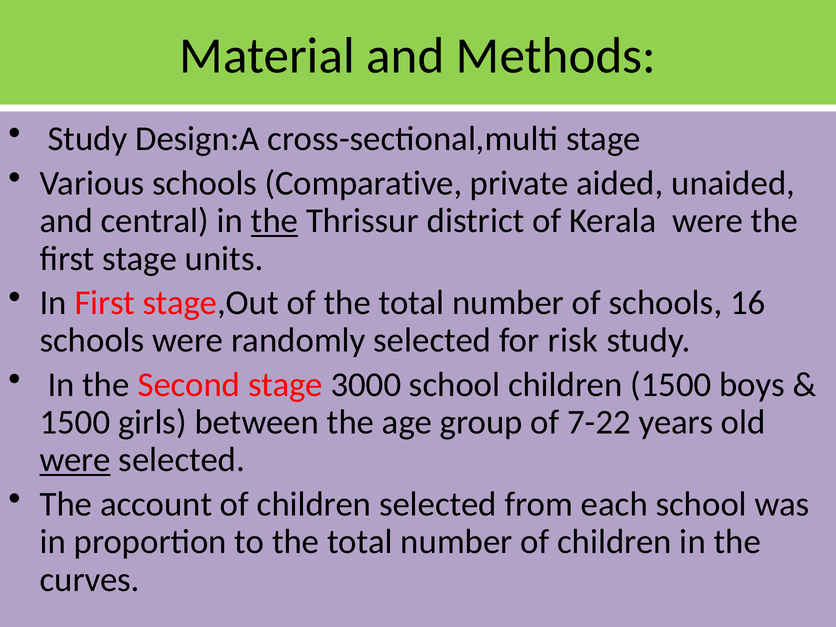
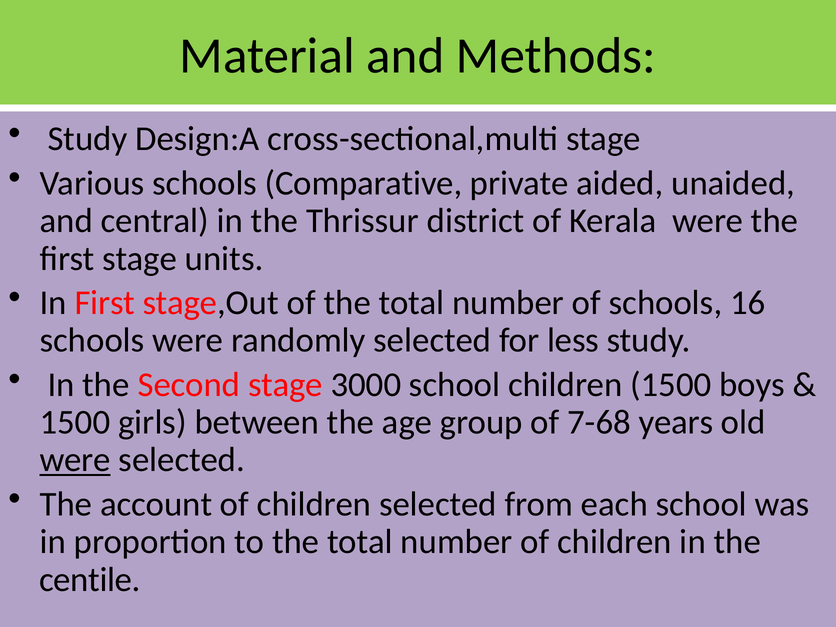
the at (275, 221) underline: present -> none
risk: risk -> less
7-22: 7-22 -> 7-68
curves: curves -> centile
